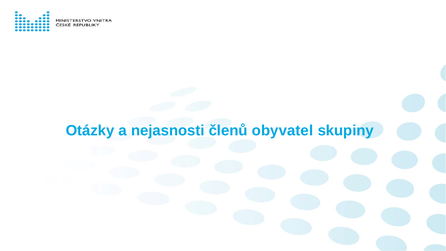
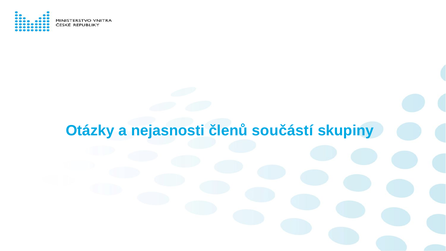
obyvatel: obyvatel -> součástí
